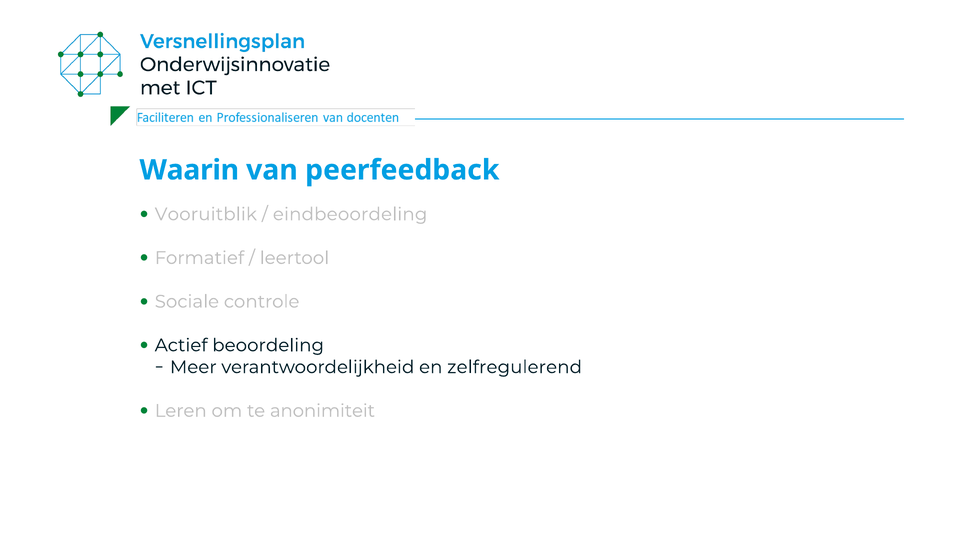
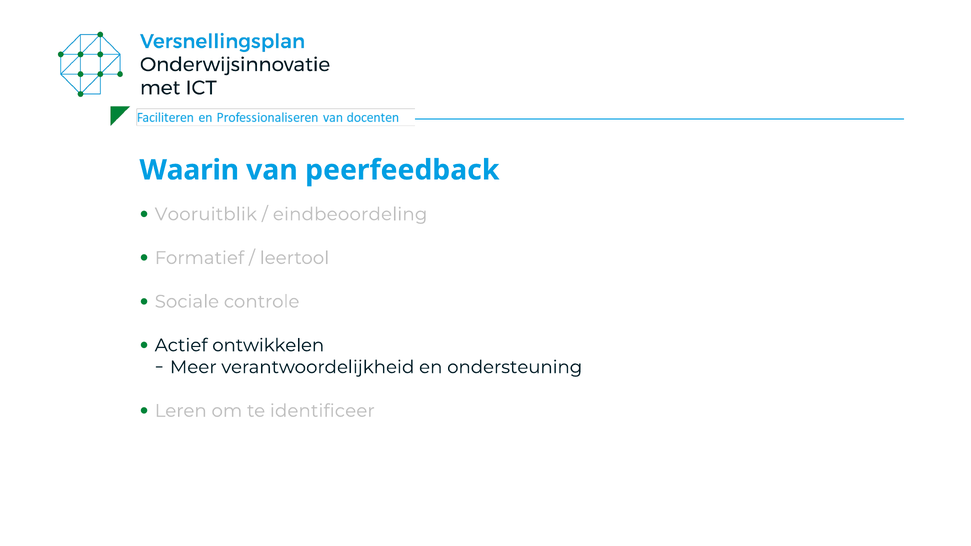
beoordeling: beoordeling -> ontwikkelen
zelfregulerend: zelfregulerend -> ondersteuning
anonimiteit: anonimiteit -> identificeer
